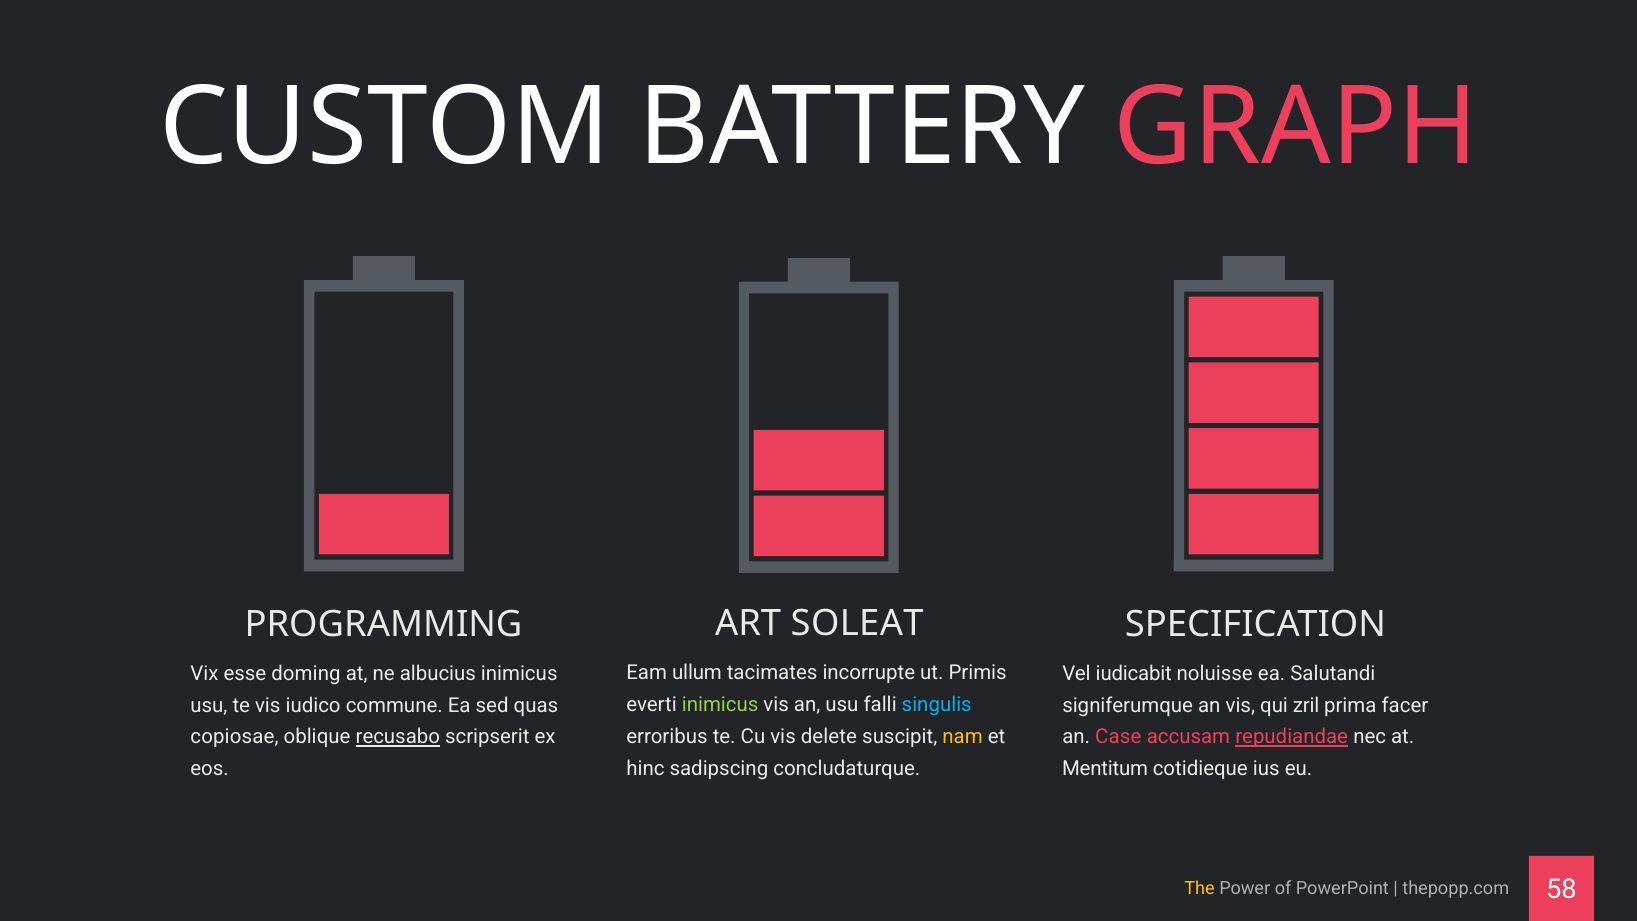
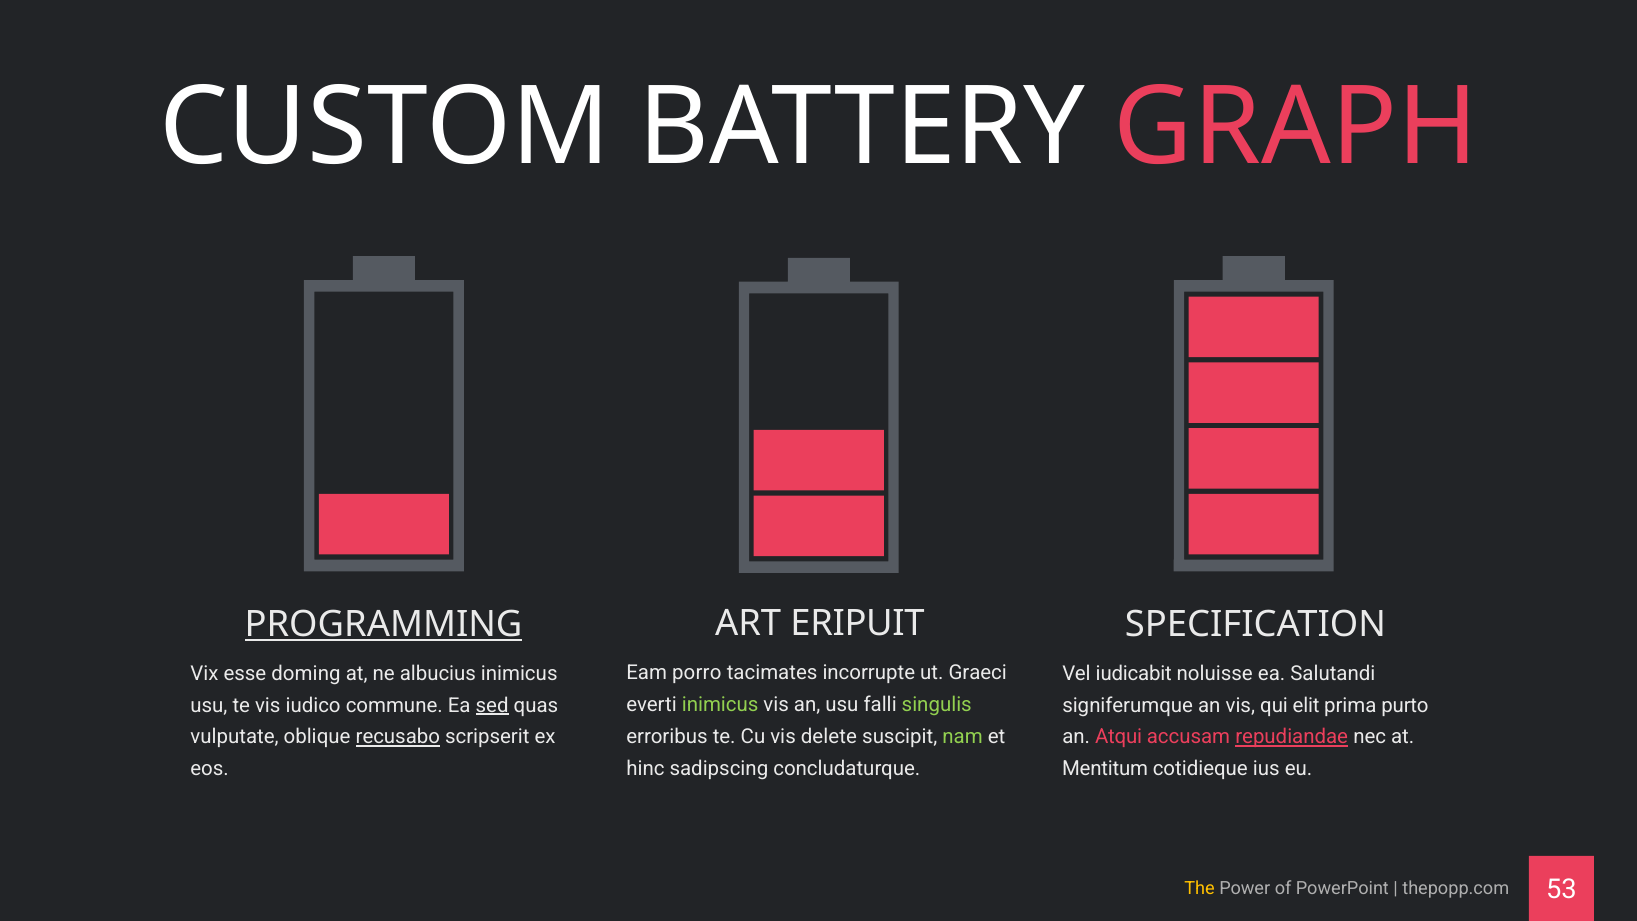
SOLEAT: SOLEAT -> ERIPUIT
PROGRAMMING underline: none -> present
ullum: ullum -> porro
Primis: Primis -> Graeci
singulis colour: light blue -> light green
sed underline: none -> present
zril: zril -> elit
facer: facer -> purto
nam colour: yellow -> light green
copiosae: copiosae -> vulputate
Case: Case -> Atqui
58: 58 -> 53
